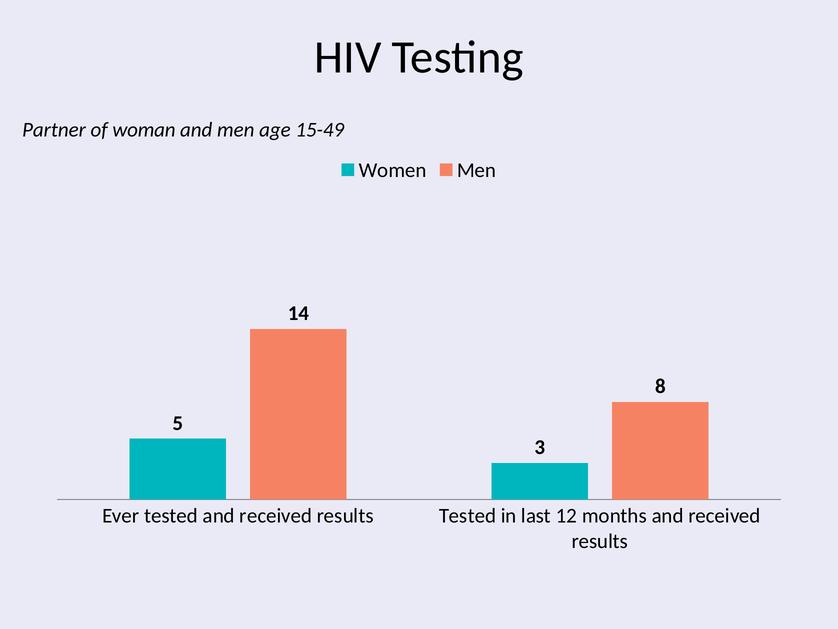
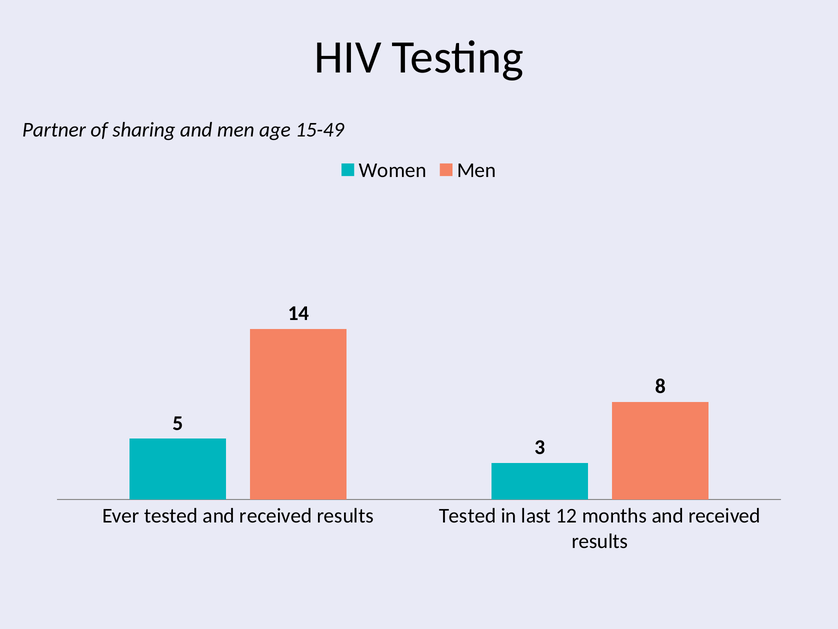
woman: woman -> sharing
